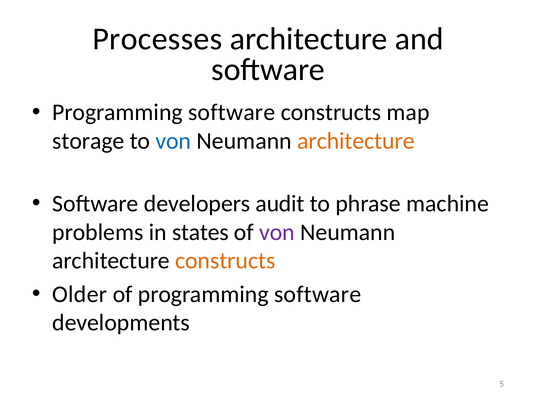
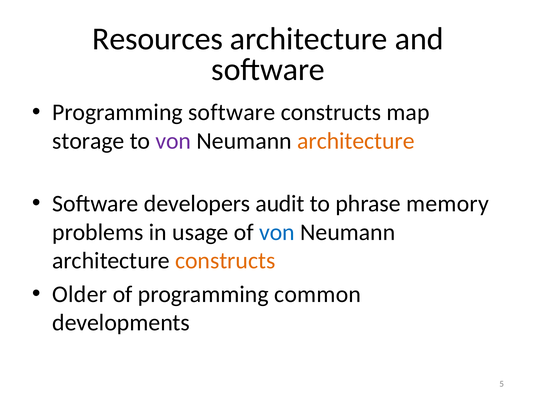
Processes: Processes -> Resources
von at (173, 141) colour: blue -> purple
machine: machine -> memory
states: states -> usage
von at (277, 232) colour: purple -> blue
of programming software: software -> common
